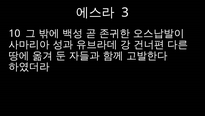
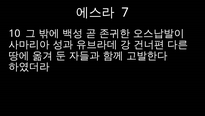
3: 3 -> 7
